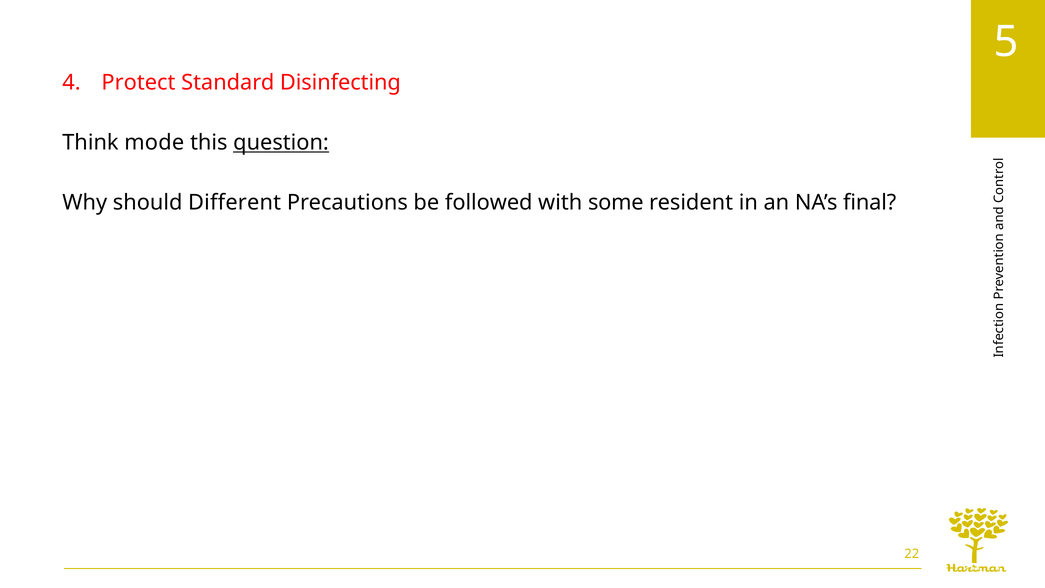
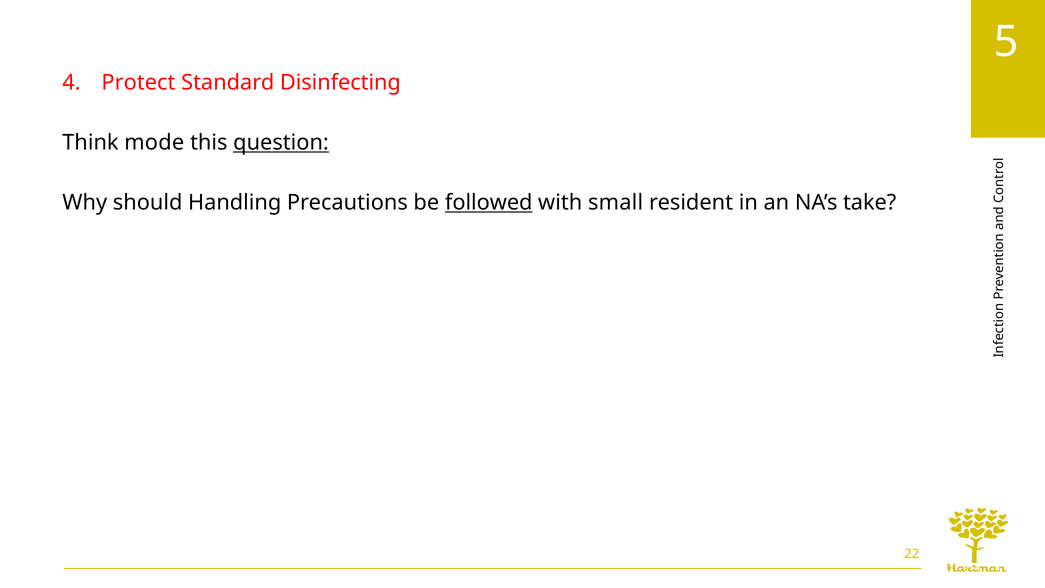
Different: Different -> Handling
followed underline: none -> present
some: some -> small
final: final -> take
